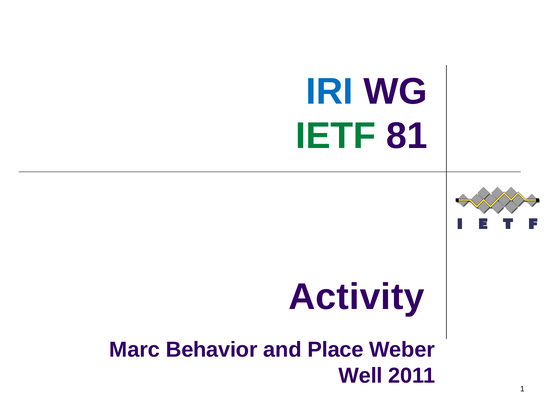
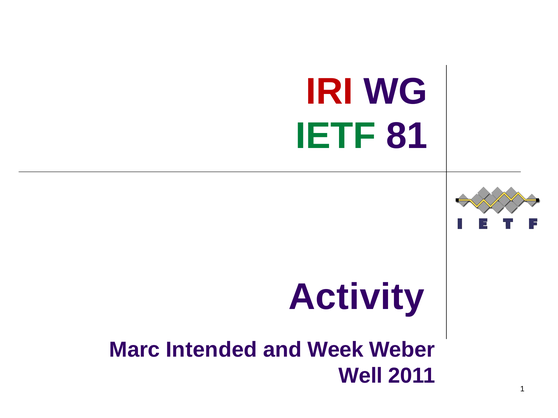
IRI colour: blue -> red
Behavior: Behavior -> Intended
Place: Place -> Week
